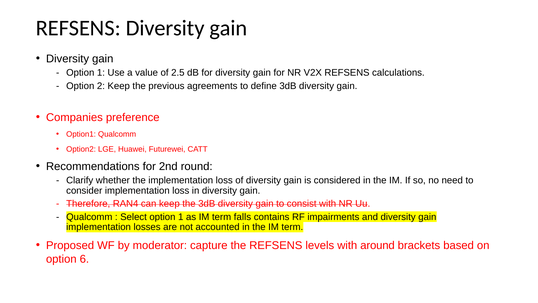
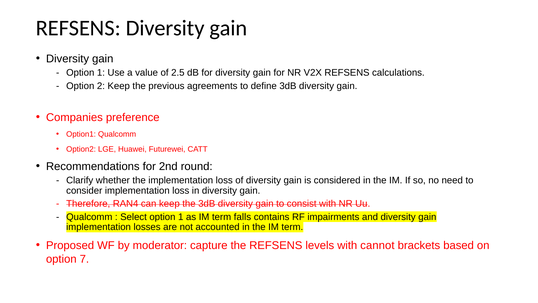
around: around -> cannot
6: 6 -> 7
